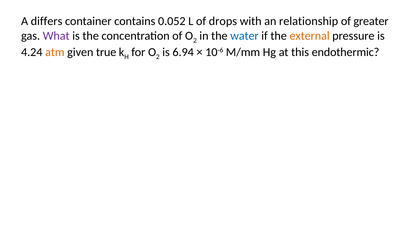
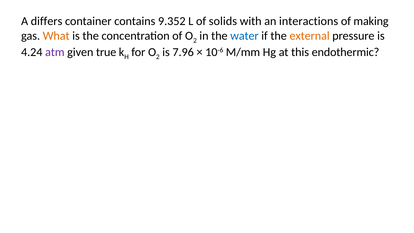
0.052: 0.052 -> 9.352
drops: drops -> solids
relationship: relationship -> interactions
greater: greater -> making
What colour: purple -> orange
atm colour: orange -> purple
6.94: 6.94 -> 7.96
